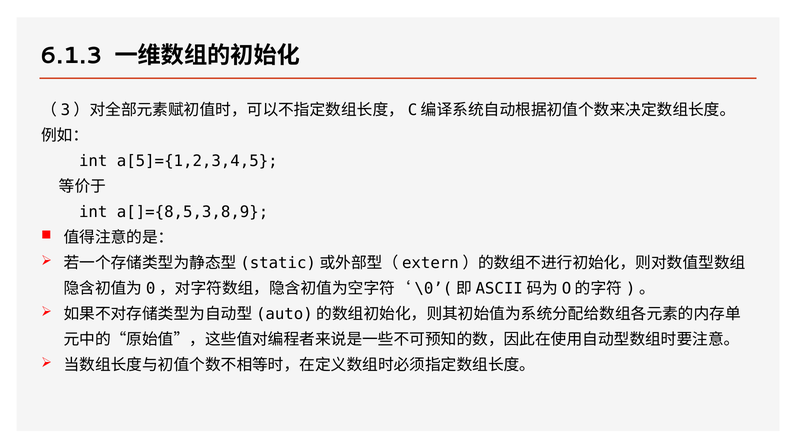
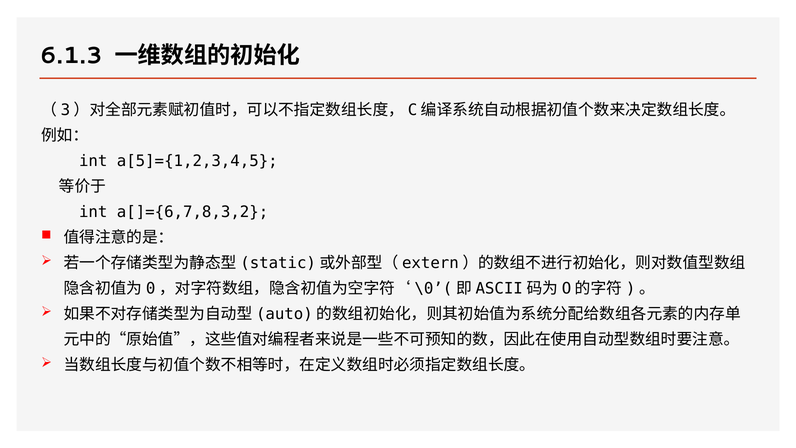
a[]={8,5,3,8,9: a[]={8,5,3,8,9 -> a[]={6,7,8,3,2
